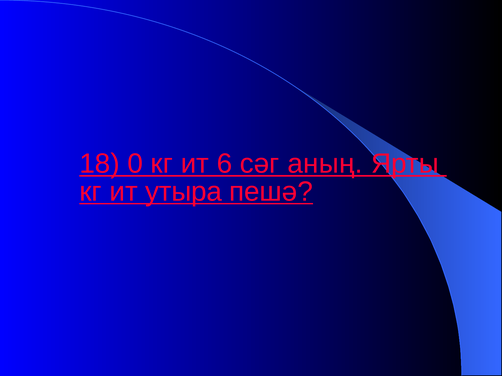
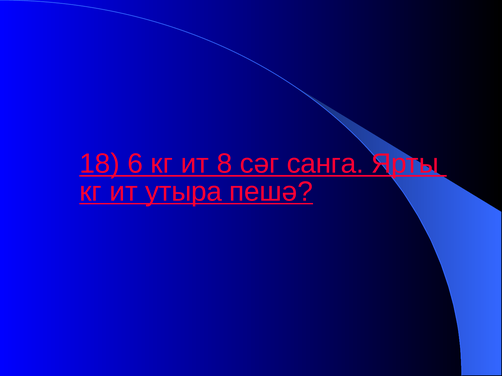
0: 0 -> 6
6: 6 -> 8
аның: аның -> санга
